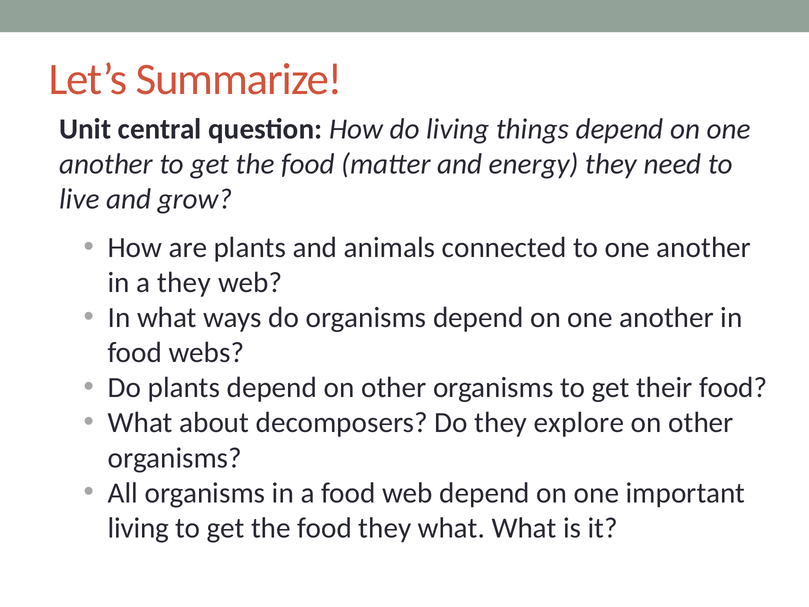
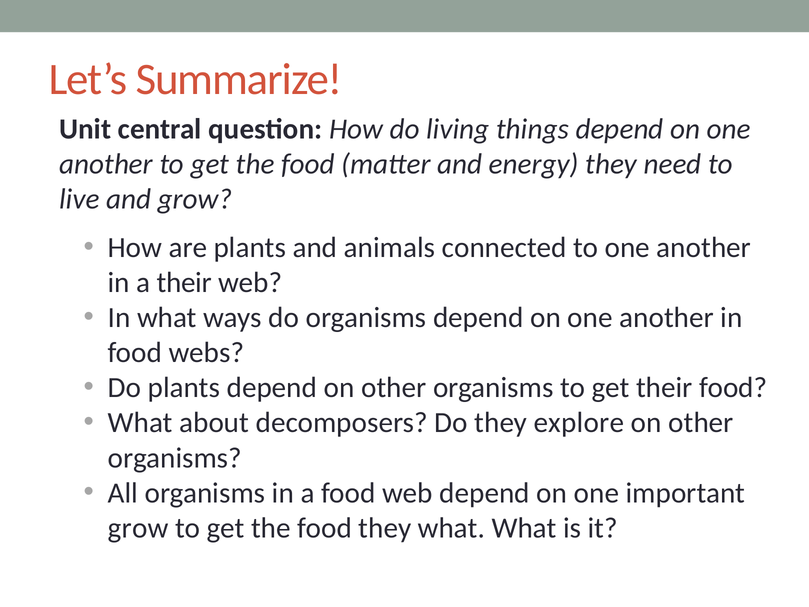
a they: they -> their
living at (138, 528): living -> grow
